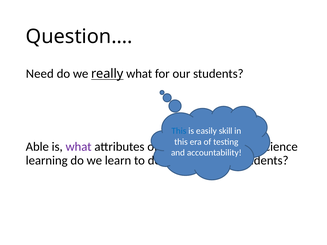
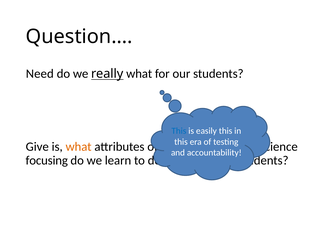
easily skill: skill -> this
Able: Able -> Give
what at (79, 147) colour: purple -> orange
learning: learning -> focusing
